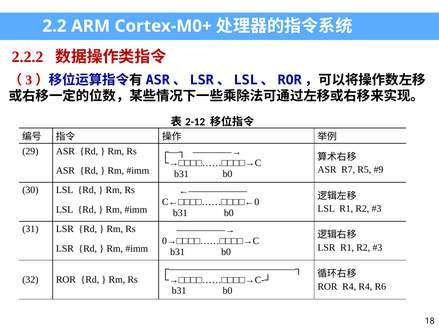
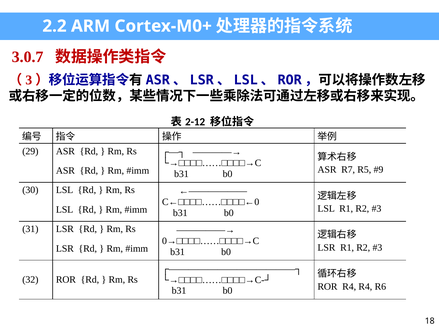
2.2.2: 2.2.2 -> 3.0.7
